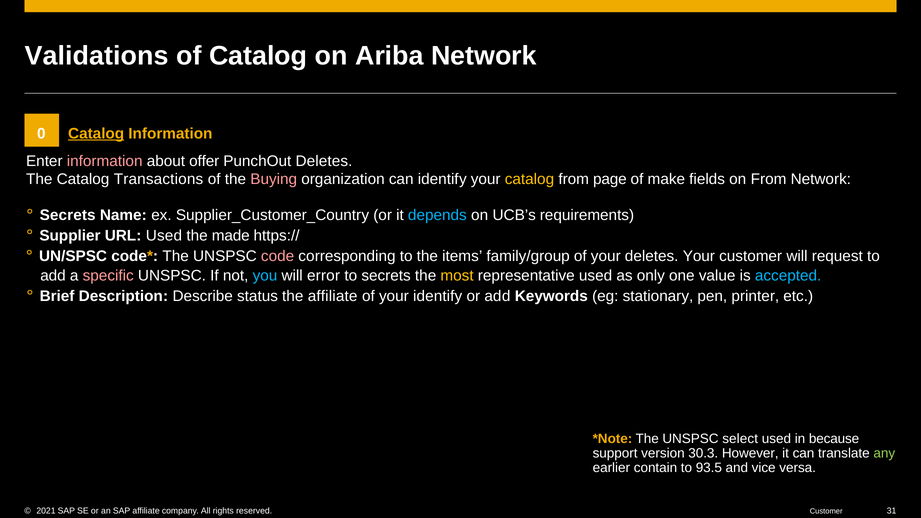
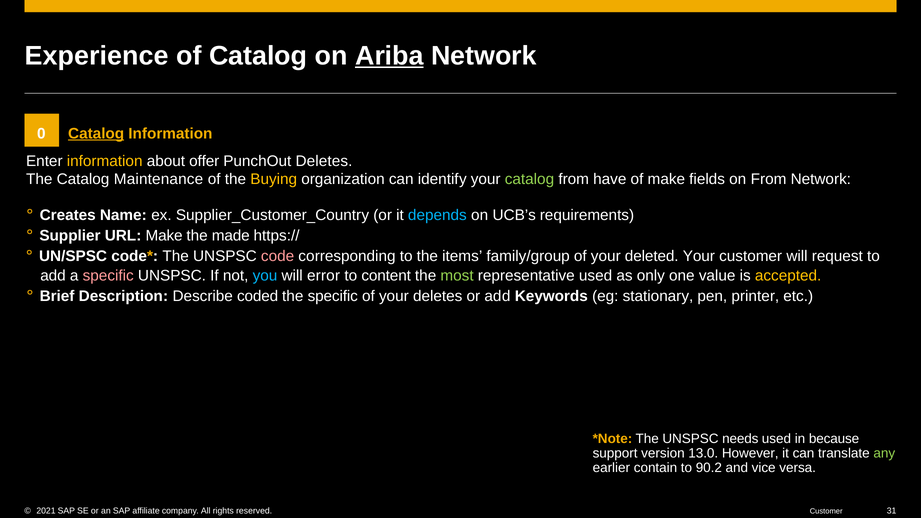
Validations: Validations -> Experience
Ariba underline: none -> present
information at (105, 161) colour: pink -> yellow
Transactions: Transactions -> Maintenance
Buying colour: pink -> yellow
catalog at (529, 179) colour: yellow -> light green
page: page -> have
Secrets at (68, 215): Secrets -> Creates
Used at (164, 236): Used -> Make
your deletes: deletes -> deleted
to secrets: secrets -> content
most colour: yellow -> light green
accepted colour: light blue -> yellow
status: status -> coded
the affiliate: affiliate -> specific
your identify: identify -> deletes
select: select -> needs
30.3: 30.3 -> 13.0
93.5: 93.5 -> 90.2
